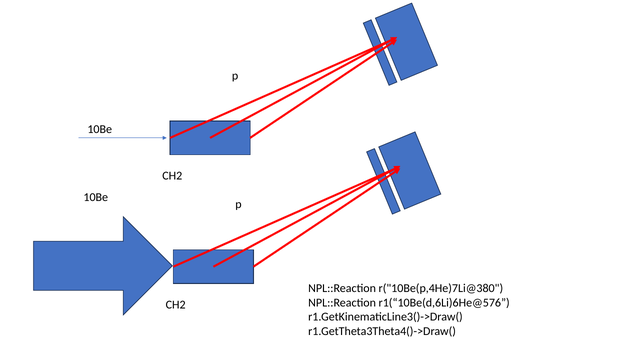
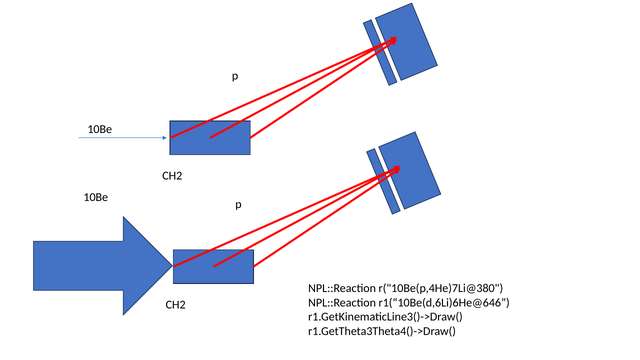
r1(“10Be(d,6Li)6He@576: r1(“10Be(d,6Li)6He@576 -> r1(“10Be(d,6Li)6He@646
